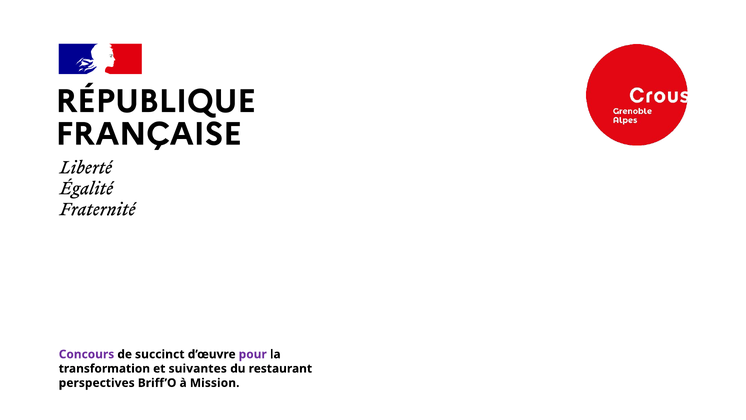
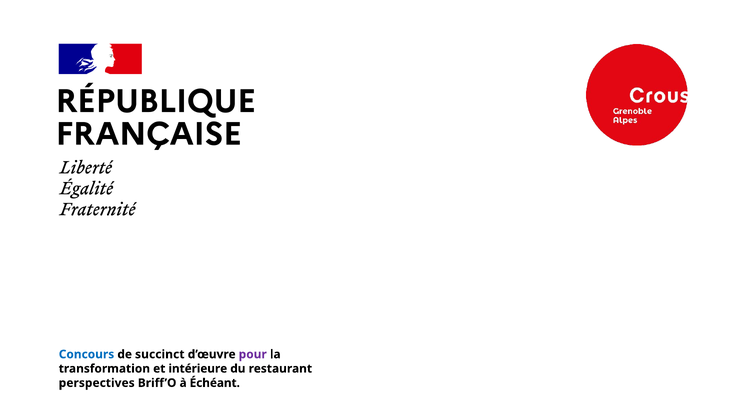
Concours colour: purple -> blue
suivantes: suivantes -> intérieure
Mission: Mission -> Échéant
